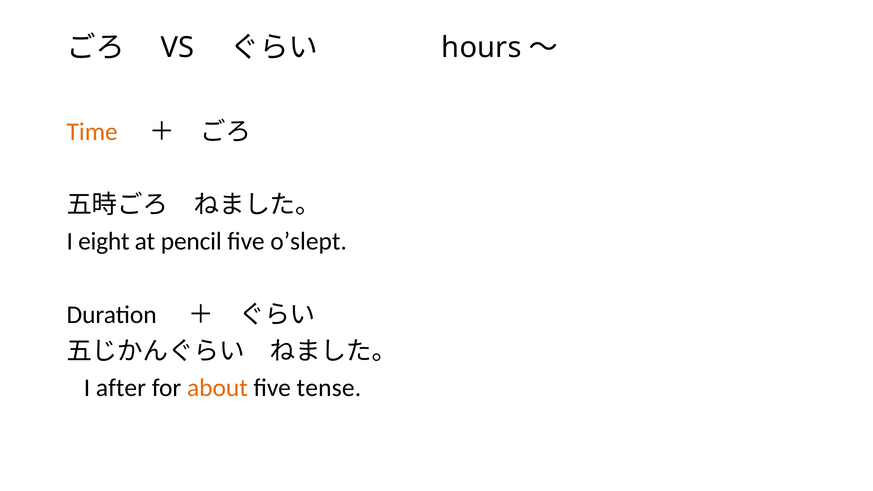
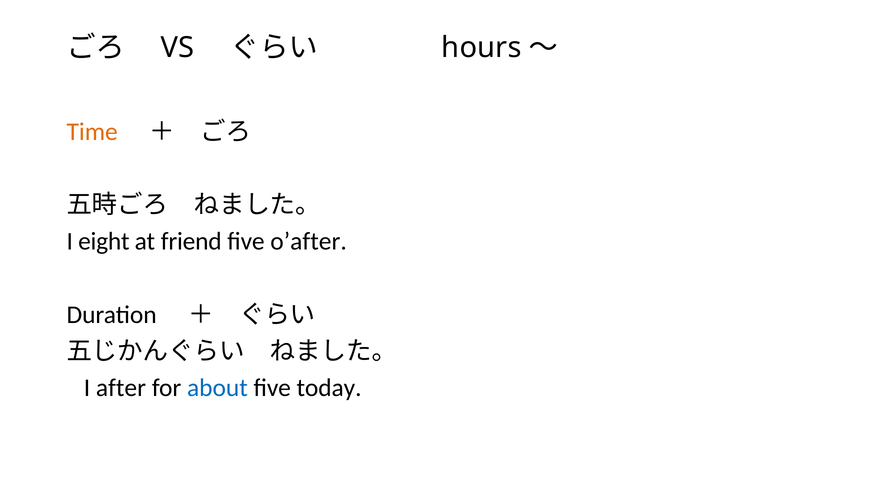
pencil: pencil -> friend
o’slept: o’slept -> o’after
about colour: orange -> blue
tense: tense -> today
